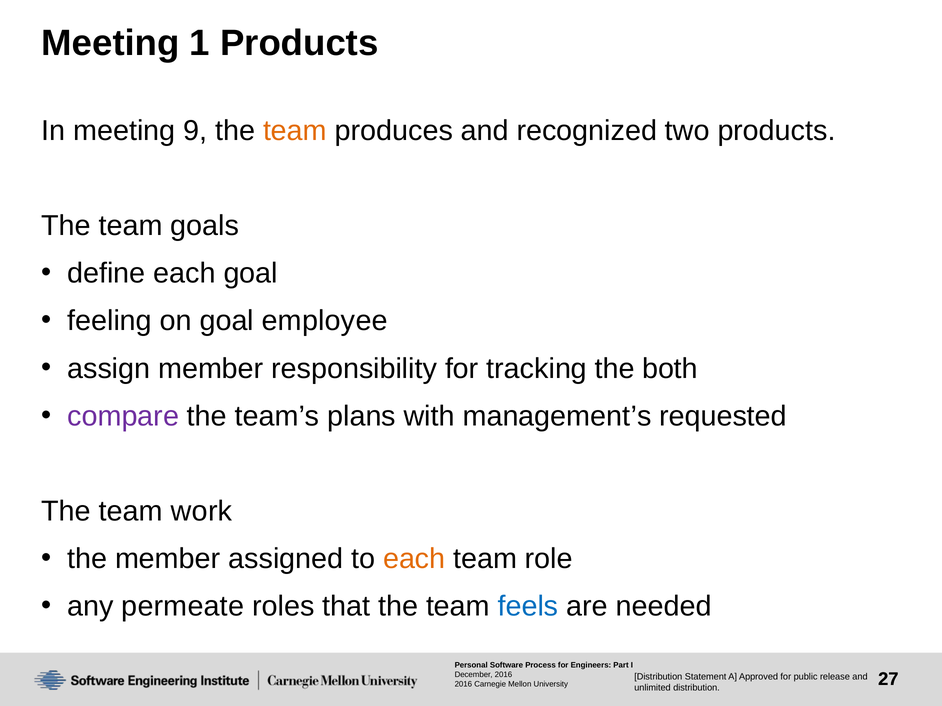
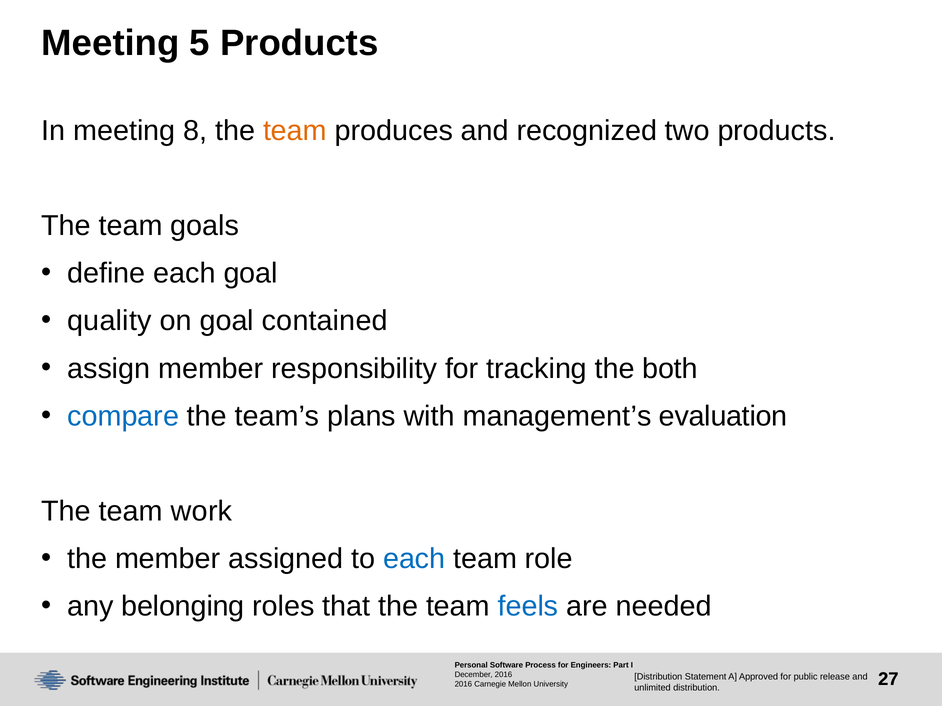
1: 1 -> 5
9: 9 -> 8
feeling: feeling -> quality
employee: employee -> contained
compare colour: purple -> blue
requested: requested -> evaluation
each at (414, 559) colour: orange -> blue
permeate: permeate -> belonging
